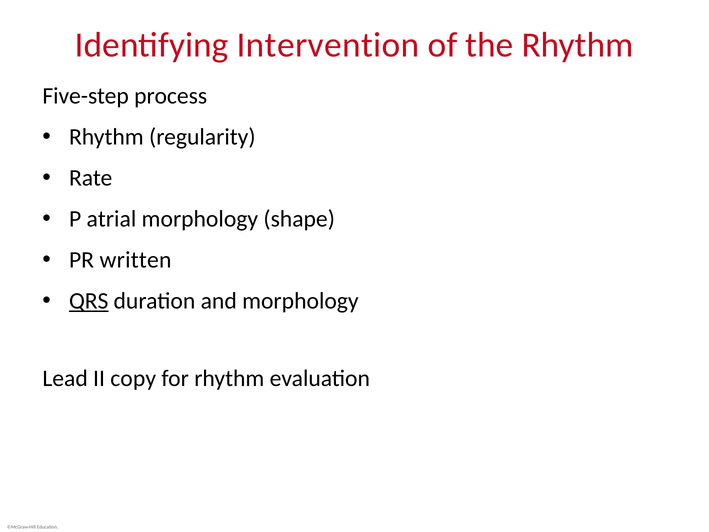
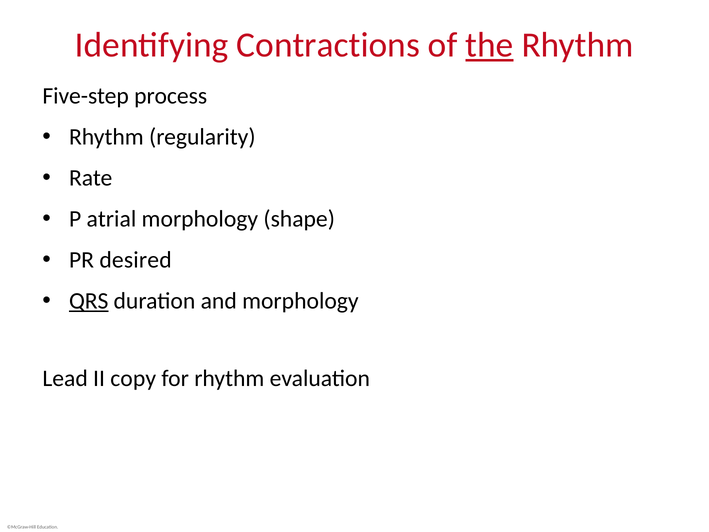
Intervention: Intervention -> Contractions
the underline: none -> present
written: written -> desired
